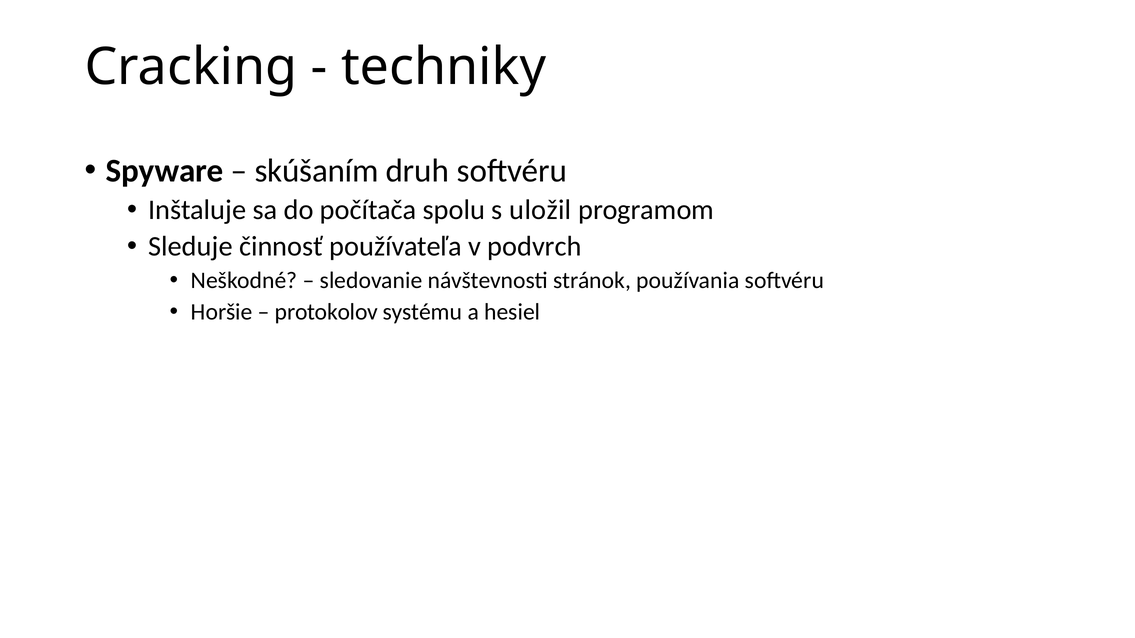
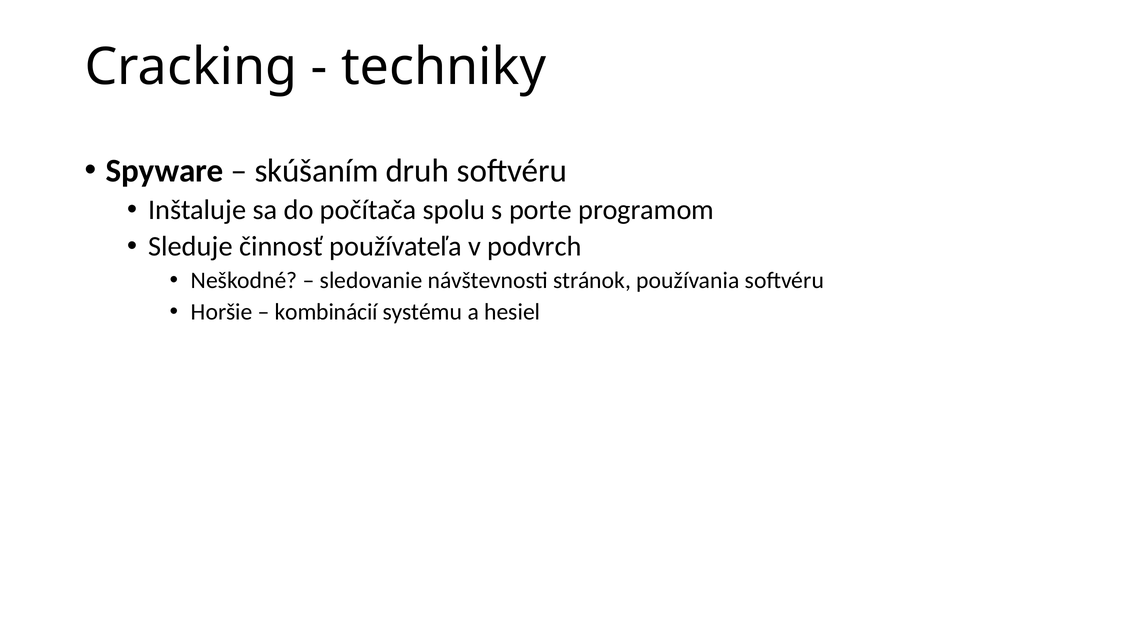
uložil: uložil -> porte
protokolov: protokolov -> kombinácií
